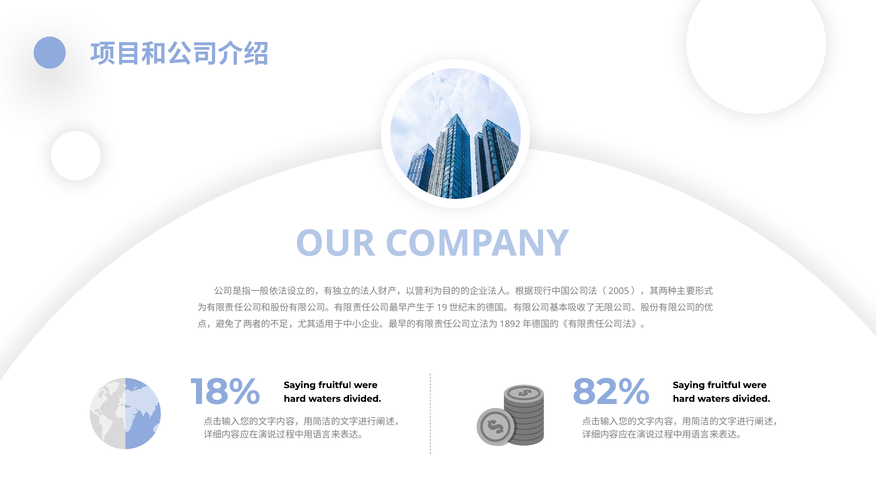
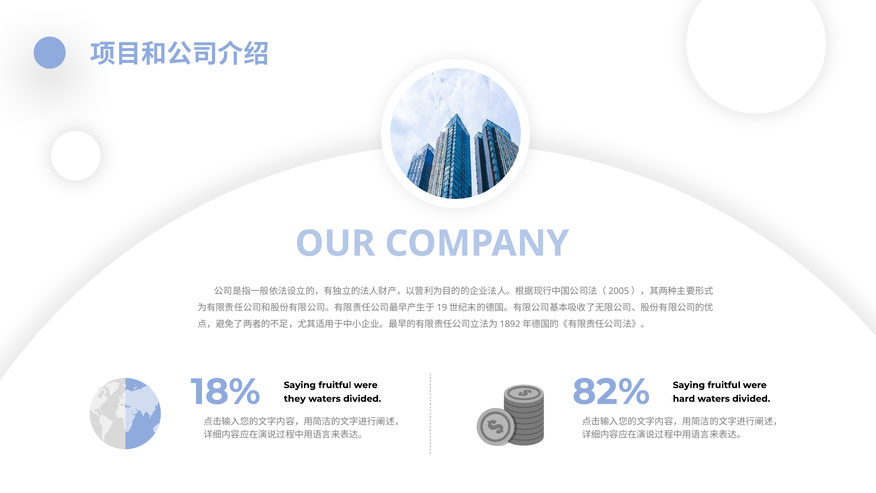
hard at (295, 399): hard -> they
